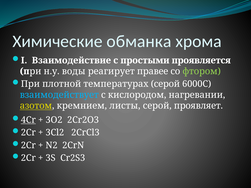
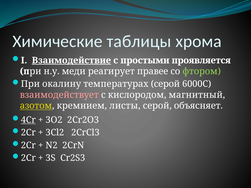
обманка: обманка -> таблицы
Взаимодействие underline: none -> present
воды: воды -> меди
плотной: плотной -> окалину
взаимодействует colour: light blue -> pink
нагревании: нагревании -> магнитный
проявляет: проявляет -> объясняет
